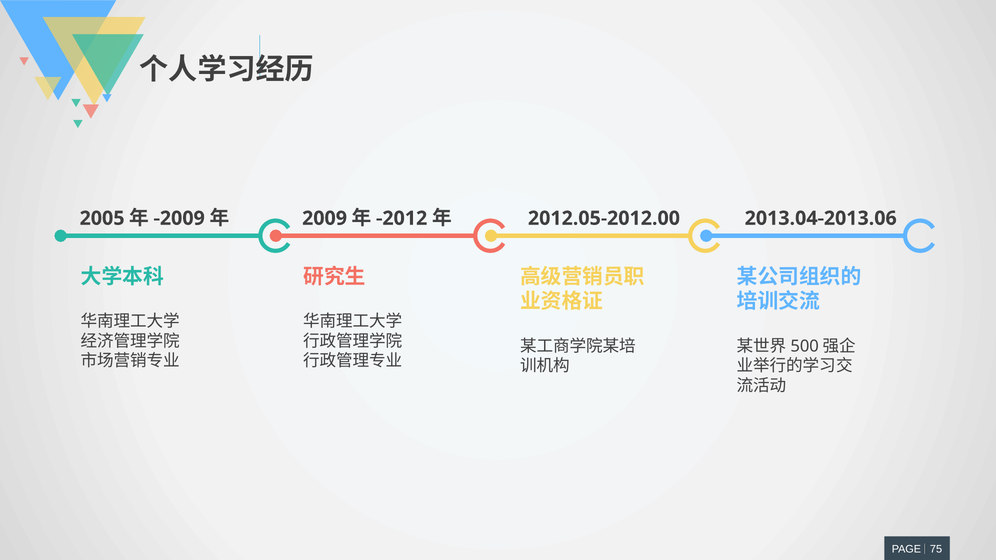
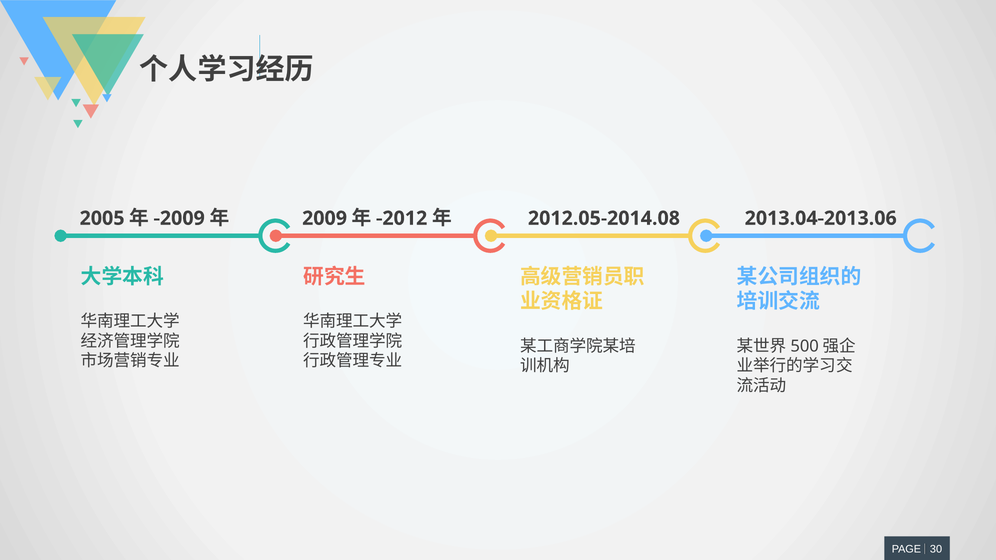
2012.05-2012.00: 2012.05-2012.00 -> 2012.05-2014.08
75: 75 -> 30
